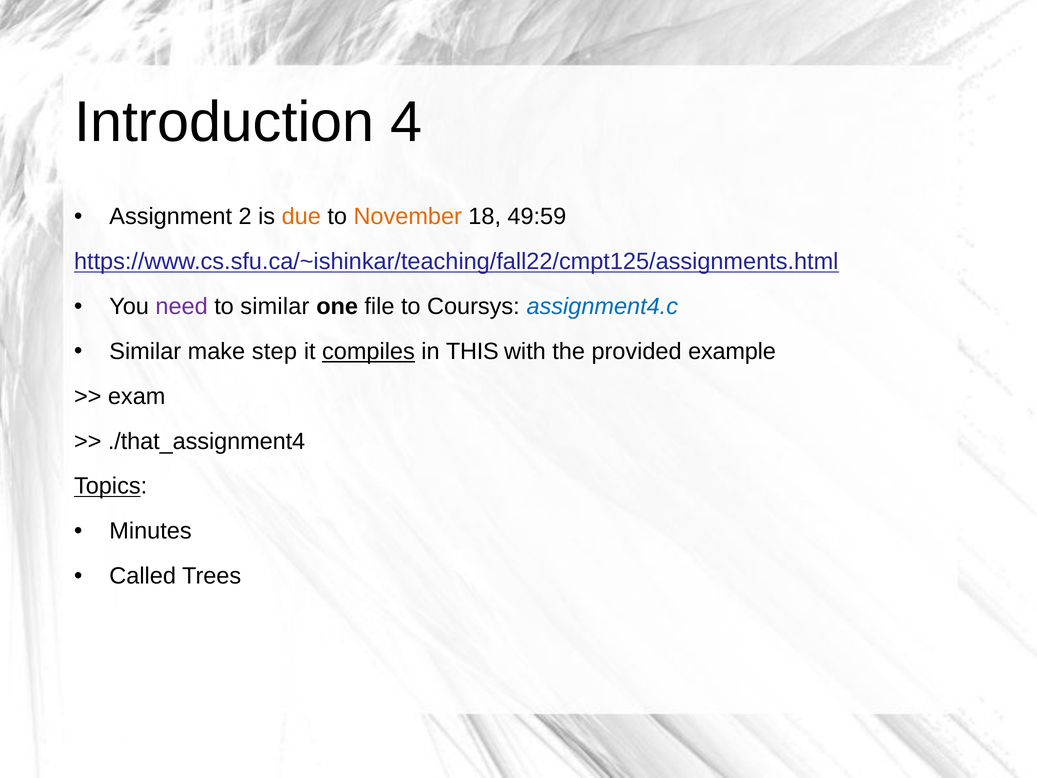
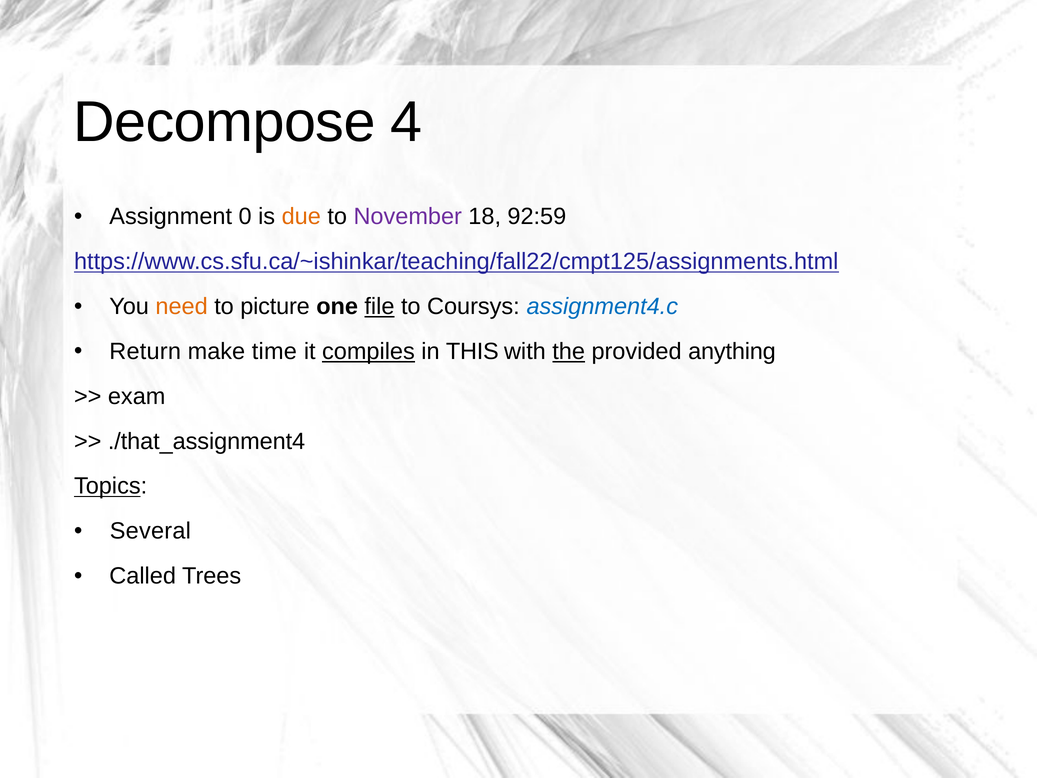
Introduction: Introduction -> Decompose
2: 2 -> 0
November colour: orange -> purple
49:59: 49:59 -> 92:59
need colour: purple -> orange
to similar: similar -> picture
file underline: none -> present
Similar at (145, 351): Similar -> Return
step: step -> time
the underline: none -> present
example: example -> anything
Minutes: Minutes -> Several
